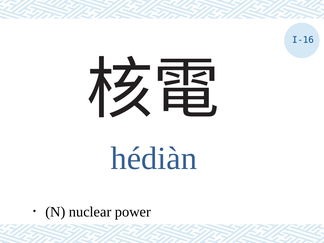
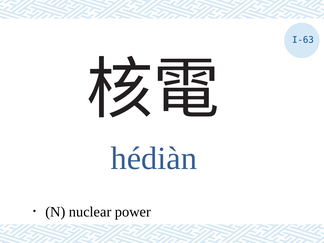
I-16: I-16 -> I-63
